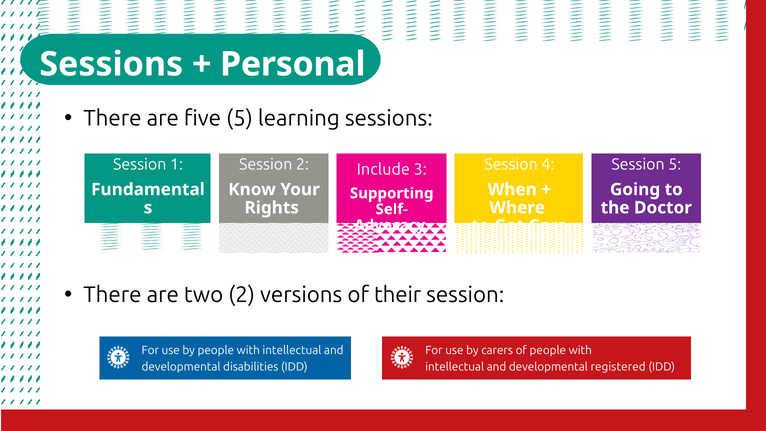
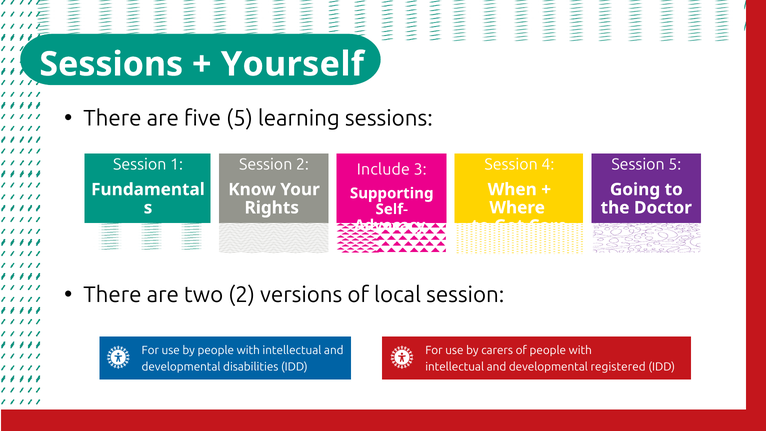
Personal: Personal -> Yourself
their: their -> local
